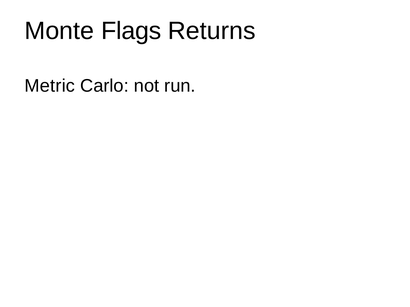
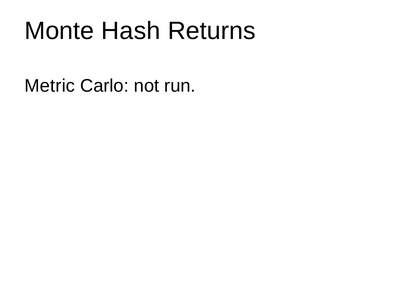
Flags: Flags -> Hash
